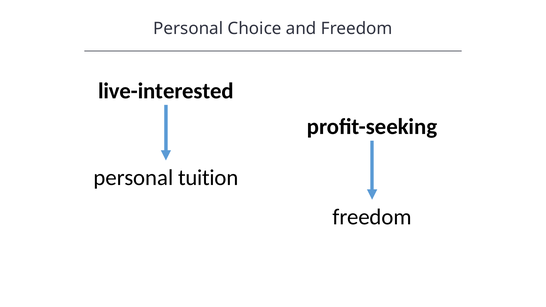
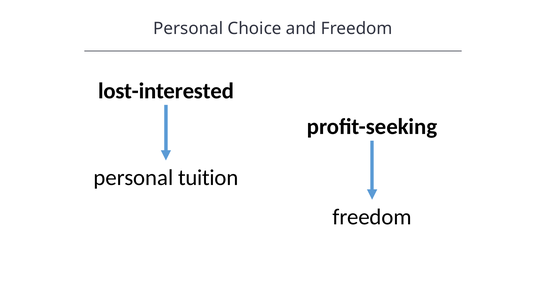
live-interested: live-interested -> lost-interested
